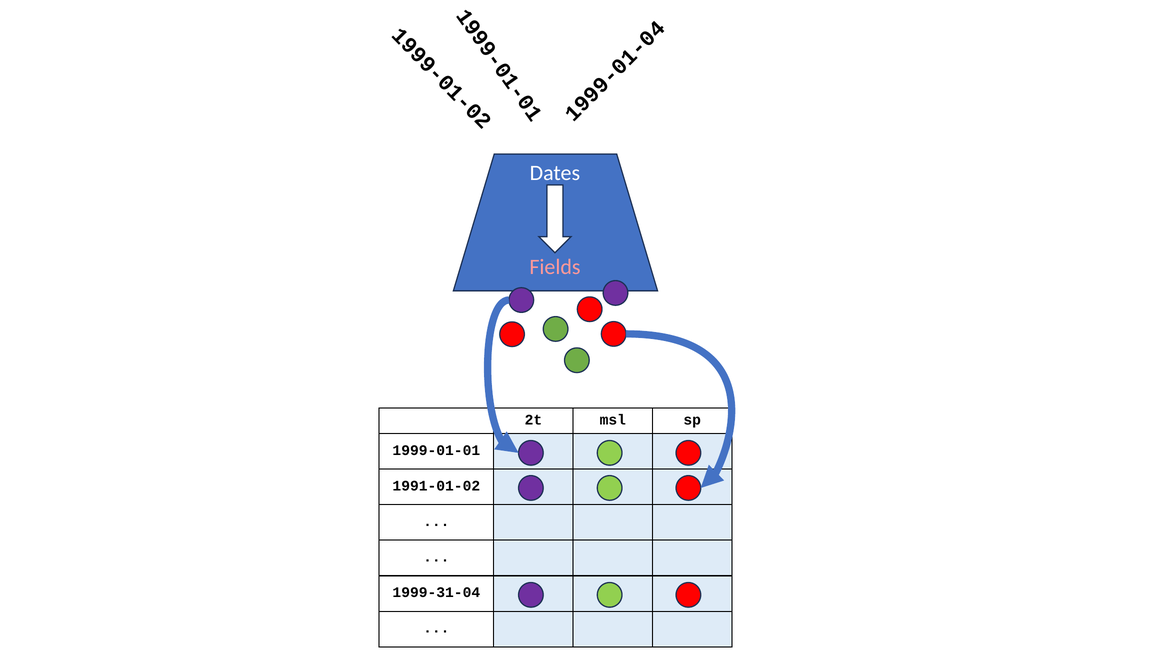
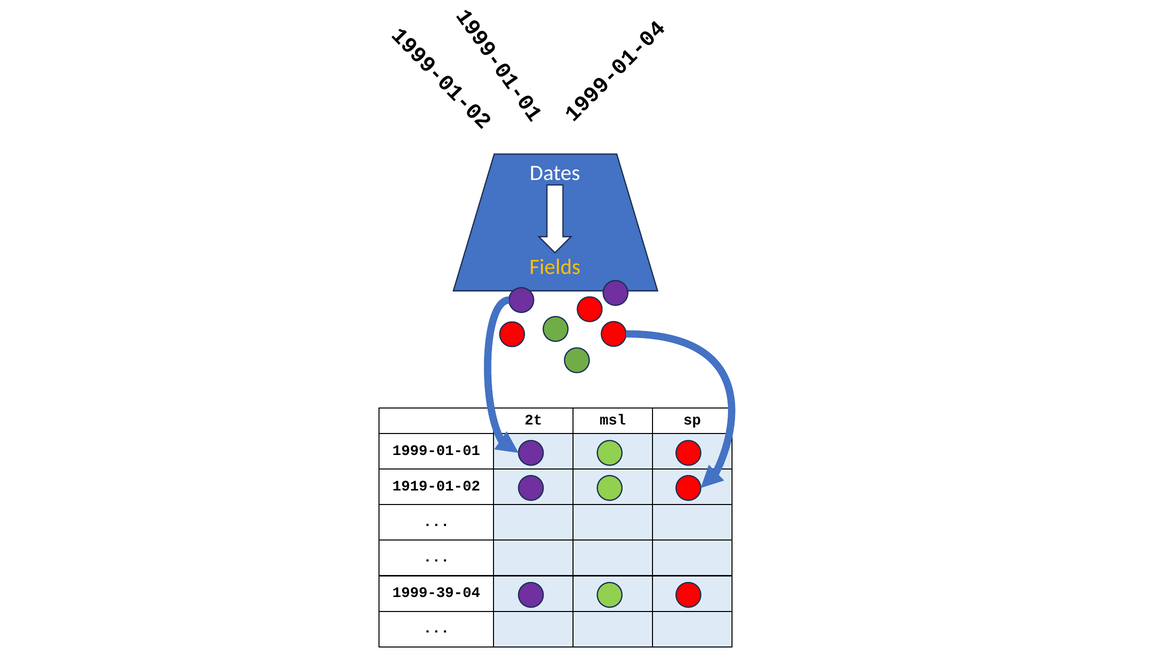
Fields colour: pink -> yellow
1991-01-02: 1991-01-02 -> 1919-01-02
1999-31-04: 1999-31-04 -> 1999-39-04
